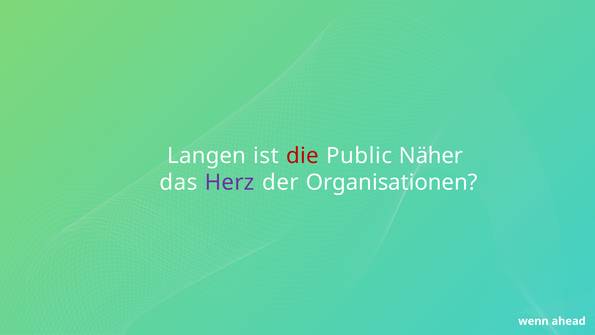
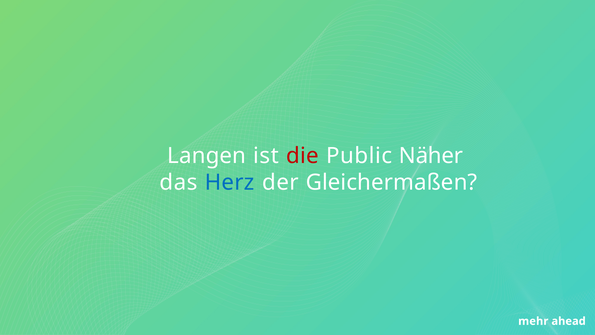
Herz colour: purple -> blue
Organisationen: Organisationen -> Gleichermaßen
wenn: wenn -> mehr
